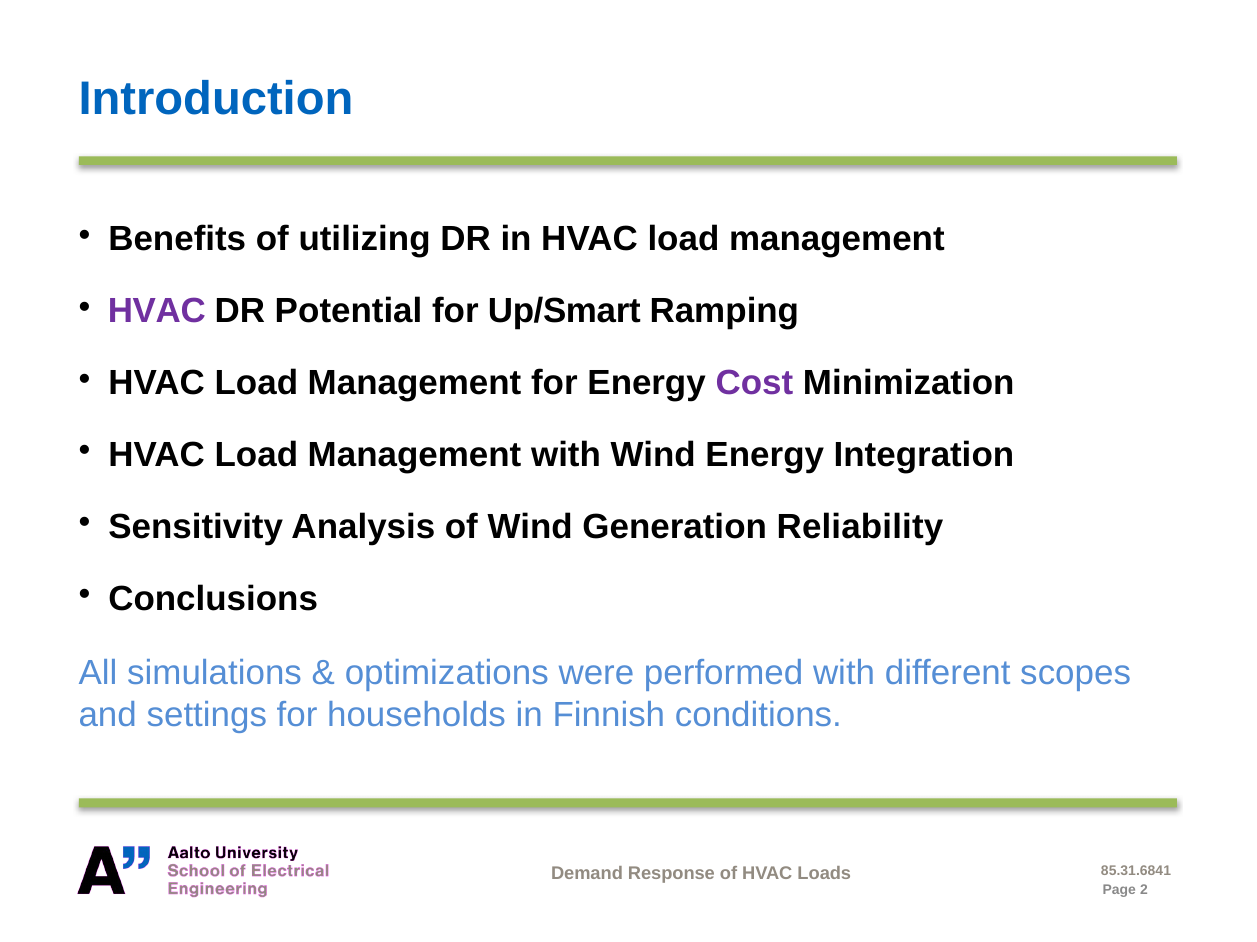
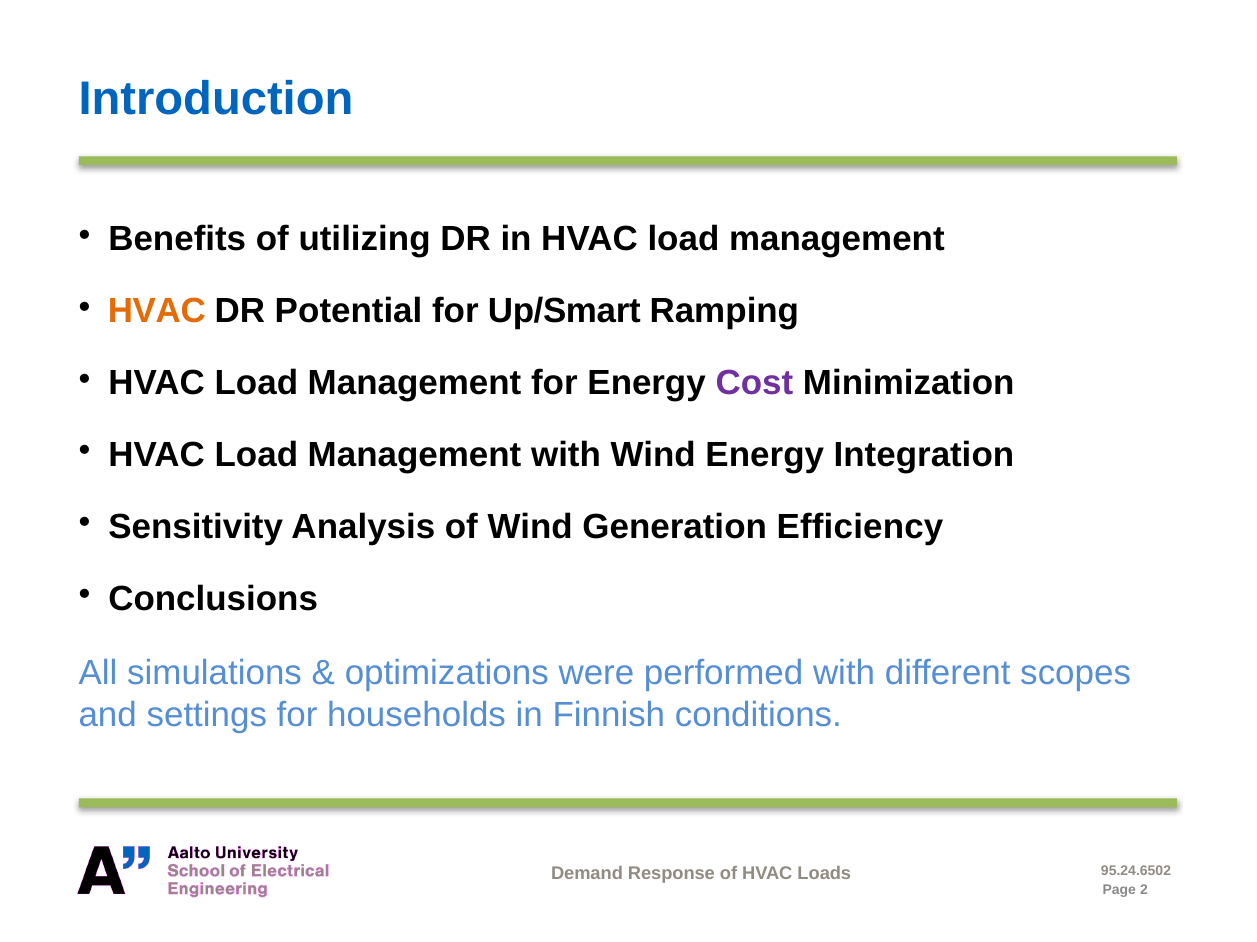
HVAC at (157, 311) colour: purple -> orange
Reliability: Reliability -> Efficiency
85.31.6841: 85.31.6841 -> 95.24.6502
